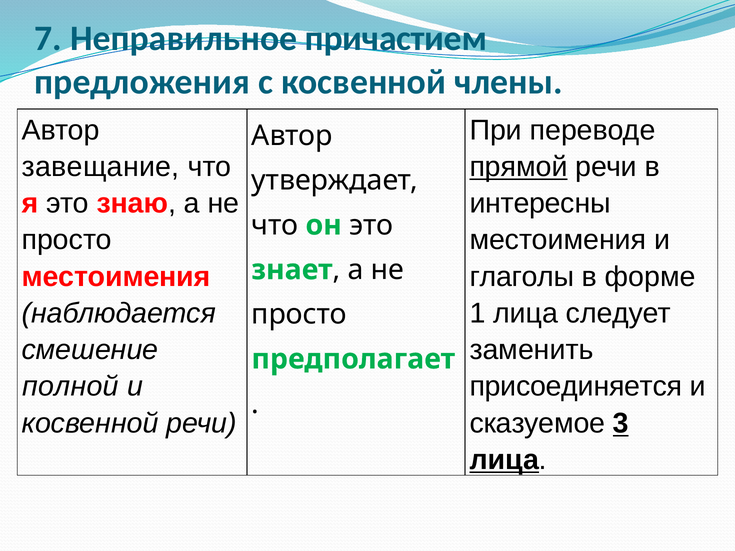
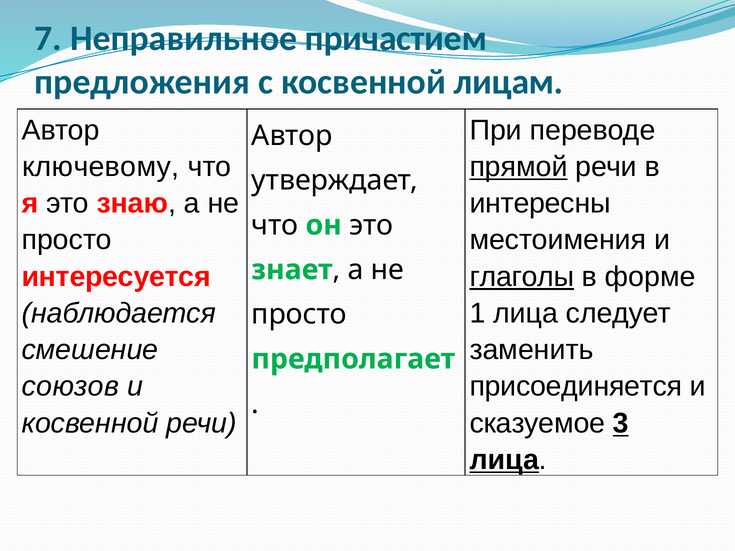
члены: члены -> лицам
завещание: завещание -> ключевому
местоимения at (116, 277): местоимения -> интересуется
глаголы underline: none -> present
полной: полной -> союзов
